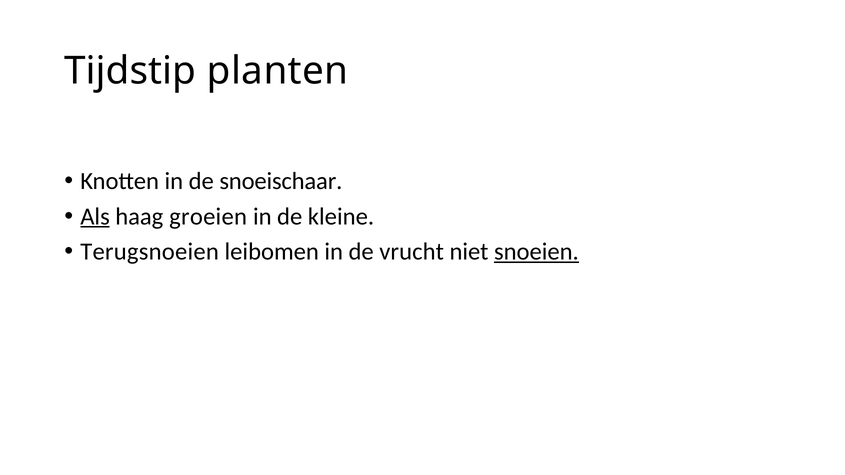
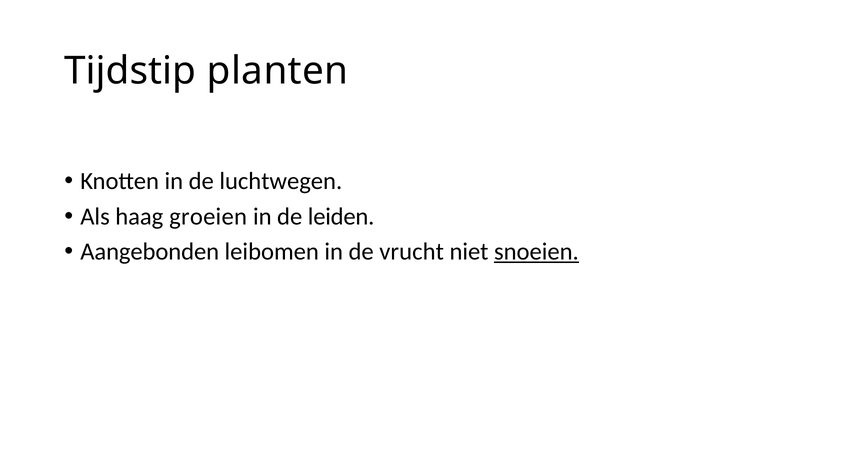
snoeischaar: snoeischaar -> luchtwegen
Als underline: present -> none
kleine: kleine -> leiden
Terugsnoeien: Terugsnoeien -> Aangebonden
